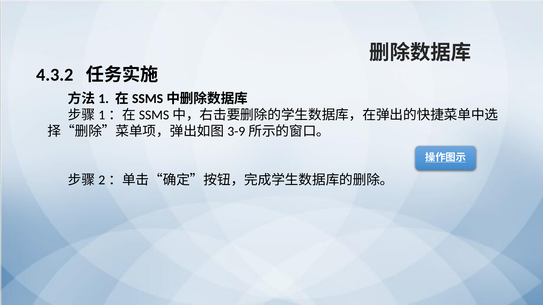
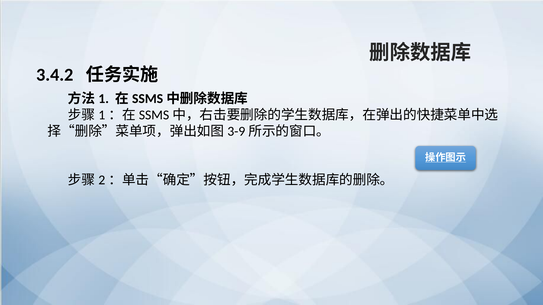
4.3.2: 4.3.2 -> 3.4.2
